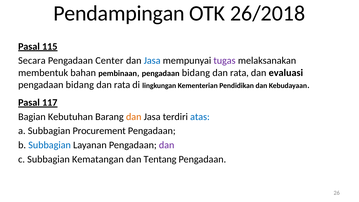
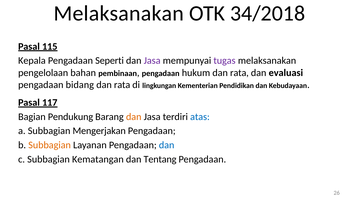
Pendampingan at (119, 13): Pendampingan -> Melaksanakan
26/2018: 26/2018 -> 34/2018
Secara: Secara -> Kepala
Center: Center -> Seperti
Jasa at (152, 61) colour: blue -> purple
membentuk: membentuk -> pengelolaan
bidang at (196, 73): bidang -> hukum
Kebutuhan: Kebutuhan -> Pendukung
Procurement: Procurement -> Mengerjakan
Subbagian at (50, 145) colour: blue -> orange
dan at (167, 145) colour: purple -> blue
